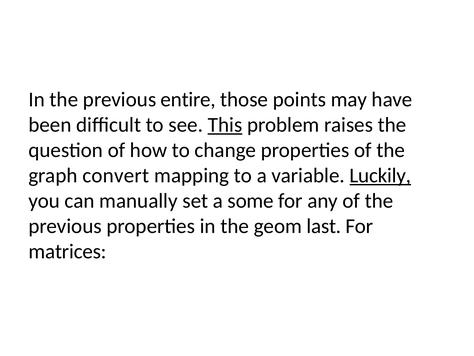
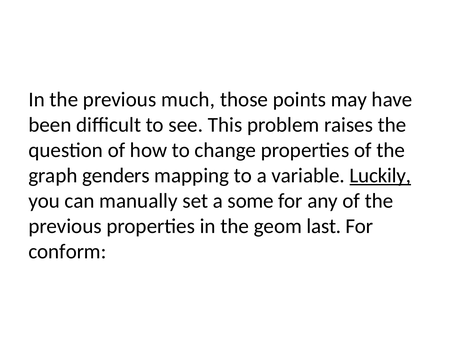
entire: entire -> much
This underline: present -> none
convert: convert -> genders
matrices: matrices -> conform
